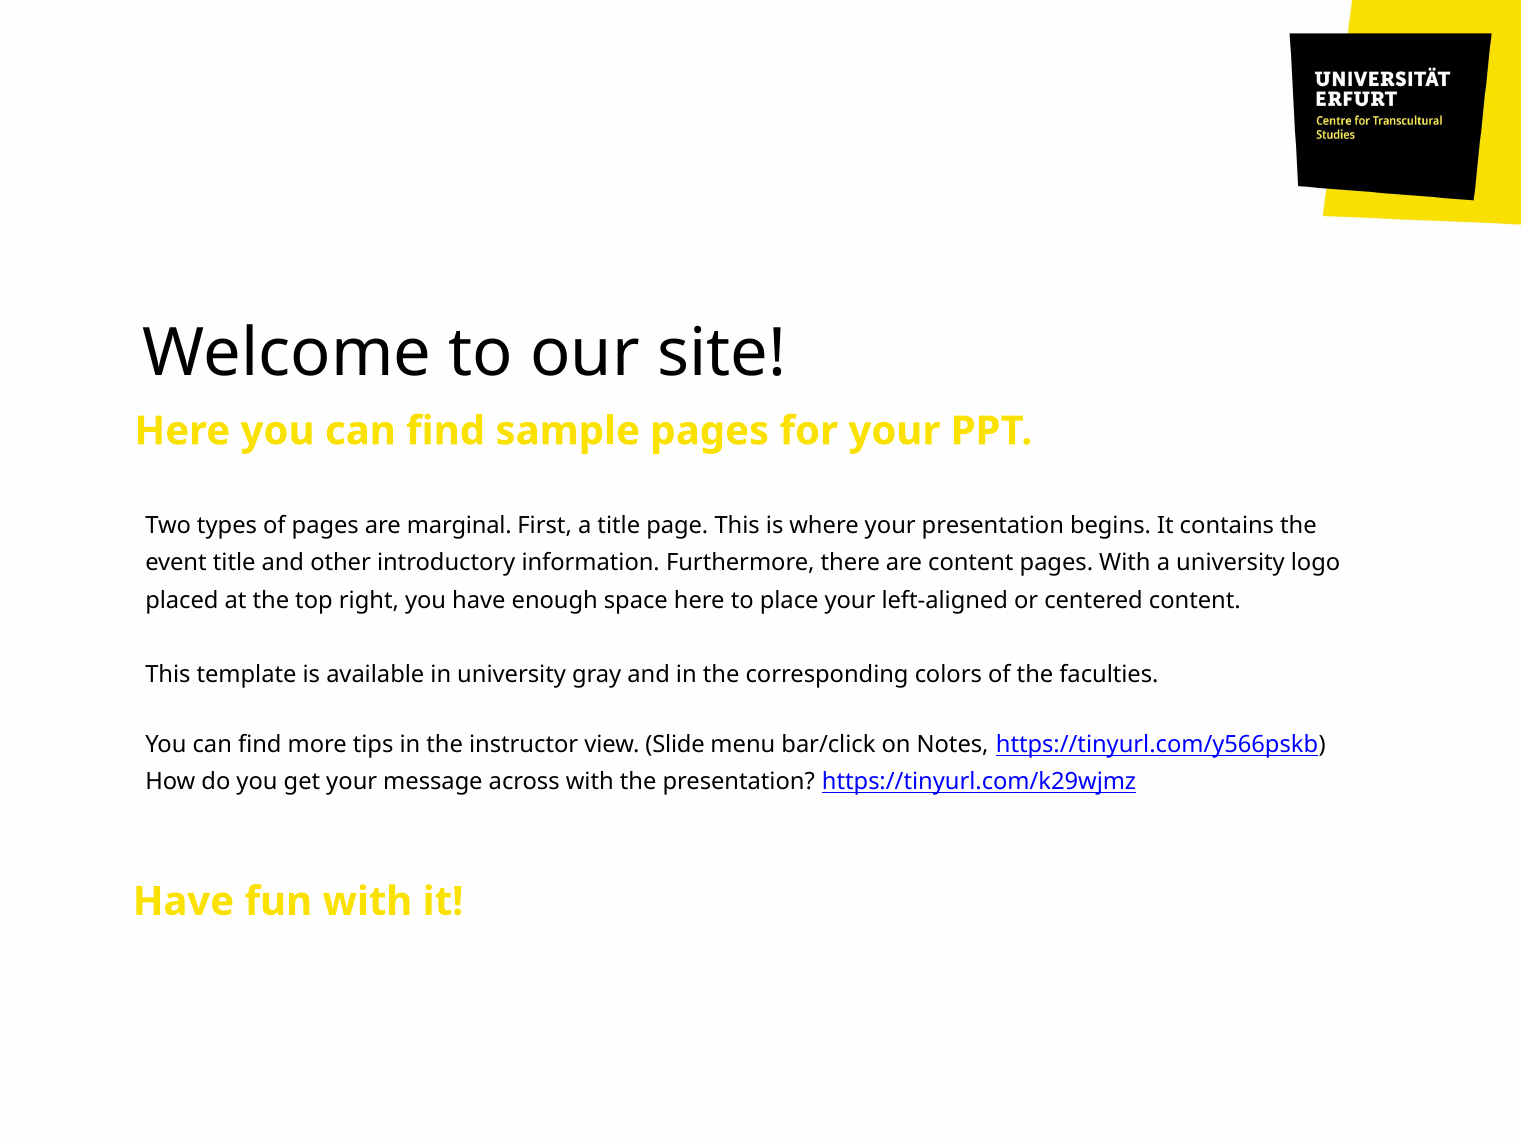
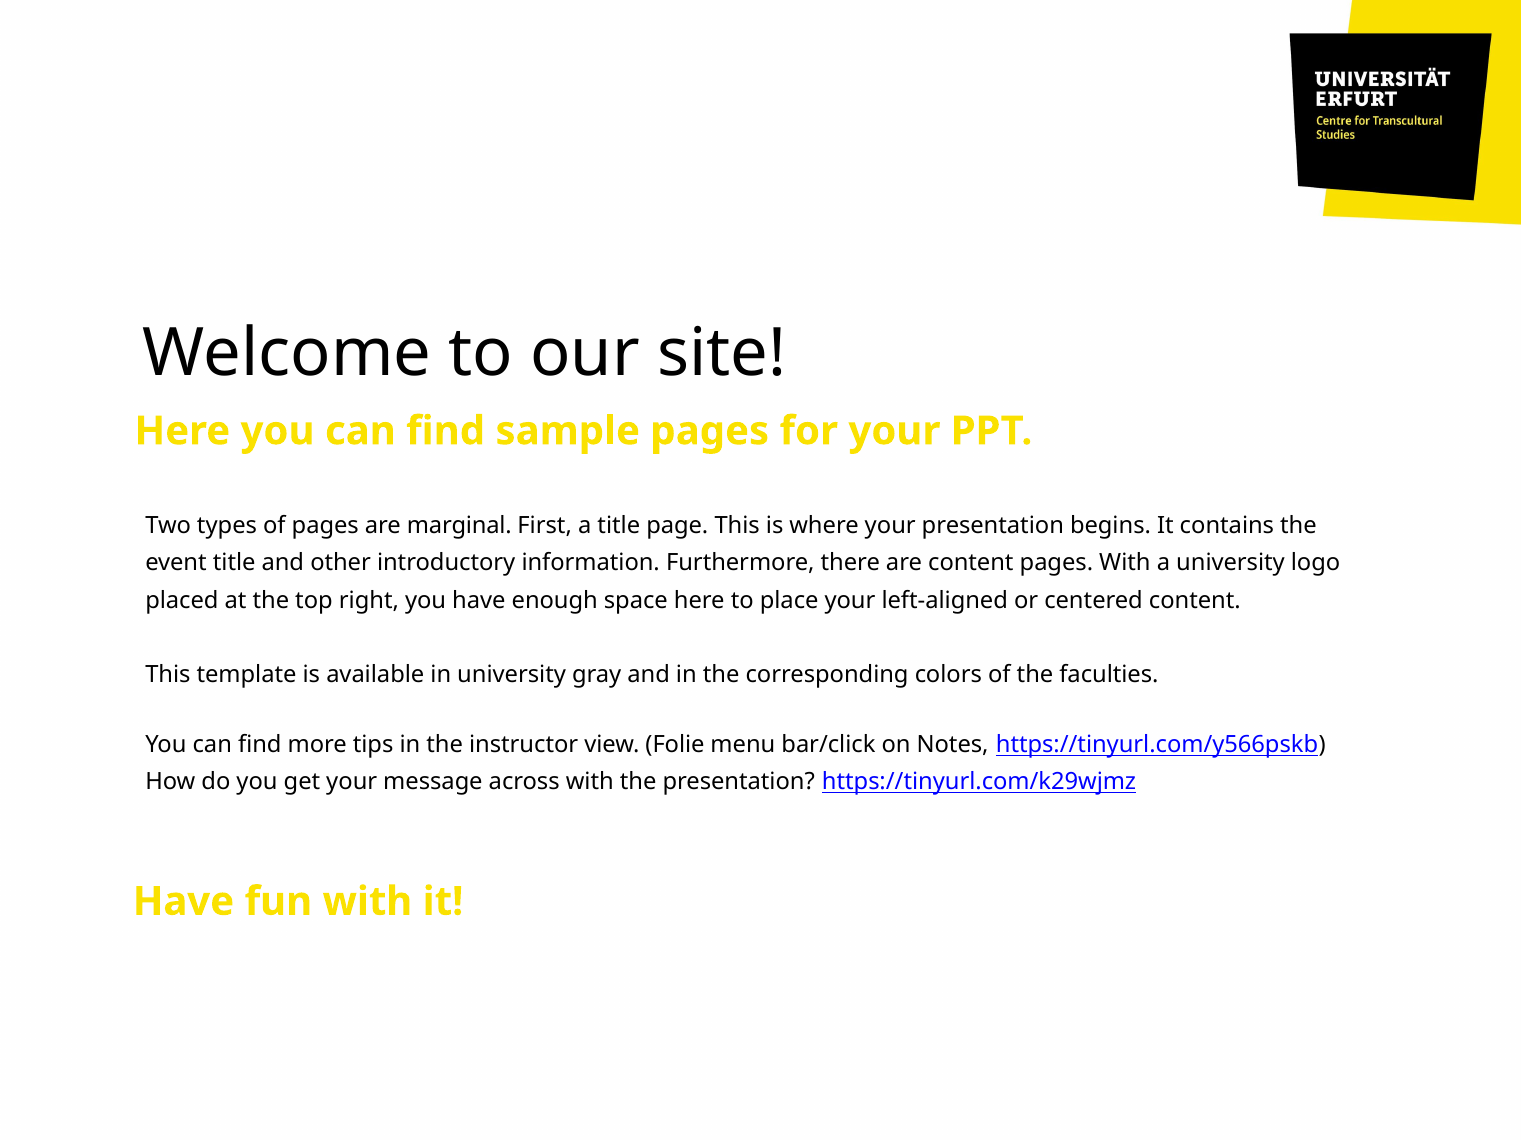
Slide: Slide -> Folie
